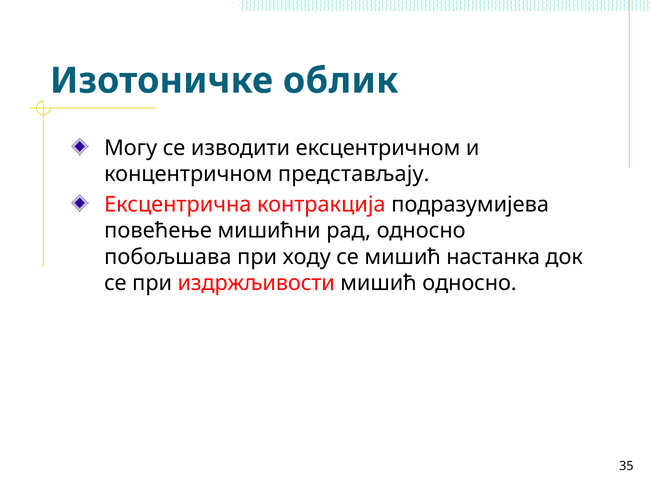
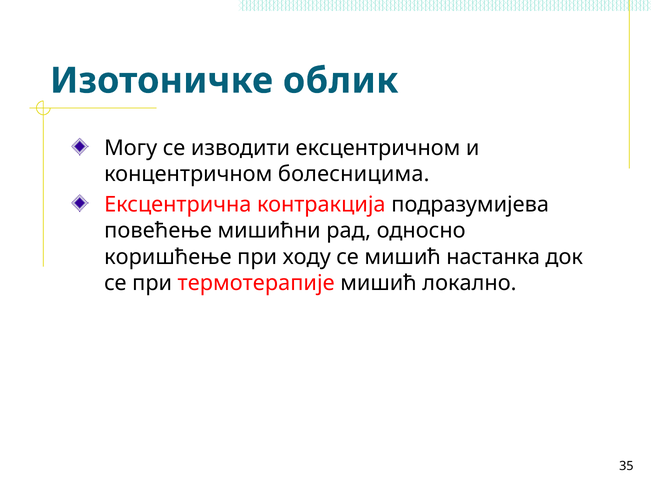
представљају: представљају -> болесницима
побољшава: побољшава -> коришћење
издржљивости: издржљивости -> термотерапије
мишић односно: односно -> локално
